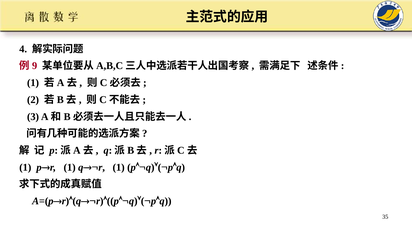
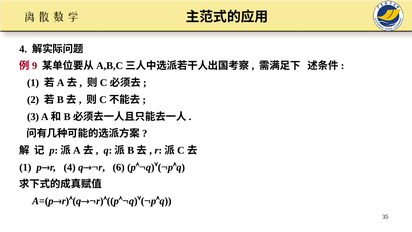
1 at (70, 167): 1 -> 4
1 at (119, 167): 1 -> 6
